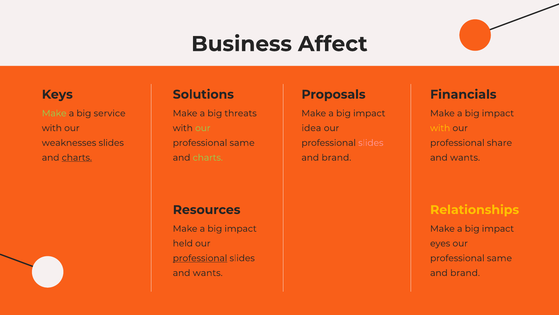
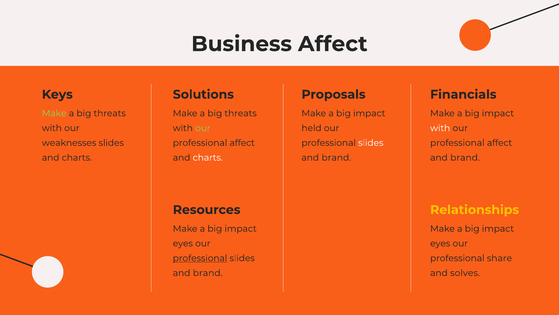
service at (110, 113): service -> threats
idea: idea -> held
with at (440, 128) colour: yellow -> white
same at (242, 143): same -> affect
slides at (371, 143) colour: pink -> white
share at (499, 143): share -> affect
charts at (77, 157) underline: present -> none
charts at (208, 157) colour: light green -> white
wants at (465, 157): wants -> brand
held at (183, 243): held -> eyes
same at (499, 258): same -> share
wants at (208, 273): wants -> brand
brand at (465, 273): brand -> solves
